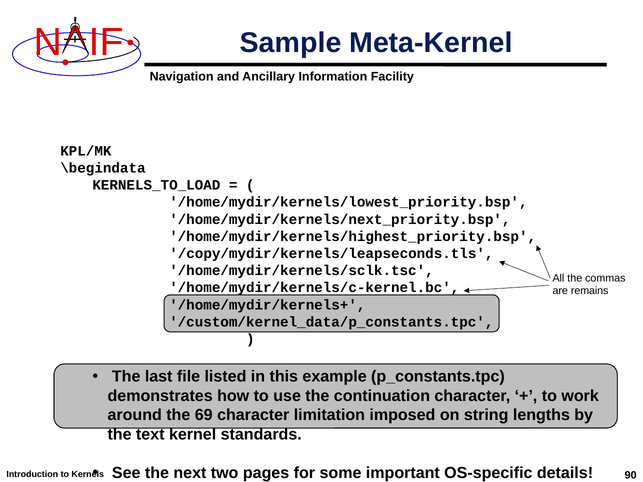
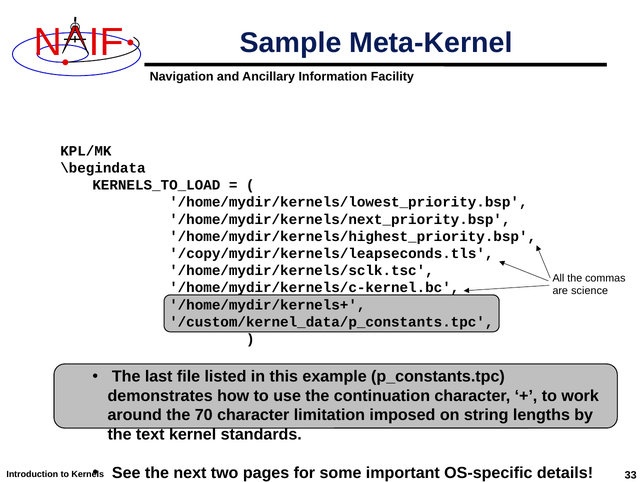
remains: remains -> science
69: 69 -> 70
90: 90 -> 33
